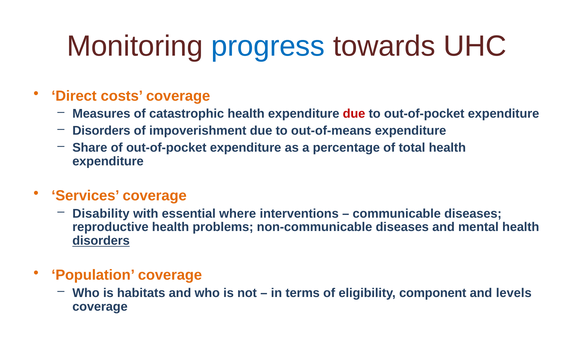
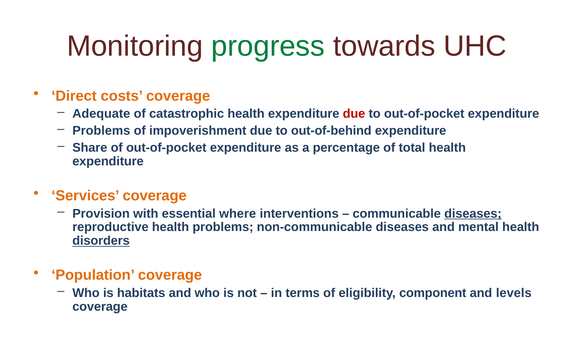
progress colour: blue -> green
Measures: Measures -> Adequate
Disorders at (101, 131): Disorders -> Problems
out-of-means: out-of-means -> out-of-behind
Disability: Disability -> Provision
diseases at (473, 213) underline: none -> present
